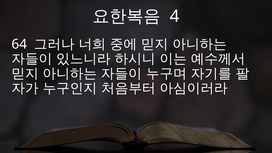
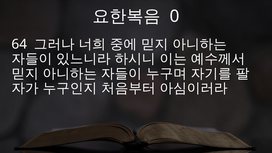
4: 4 -> 0
